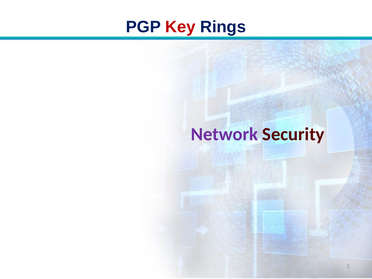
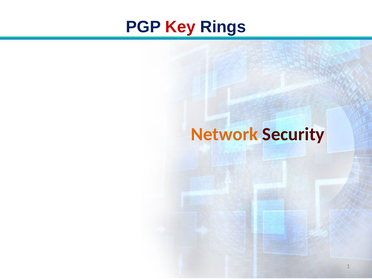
Network colour: purple -> orange
